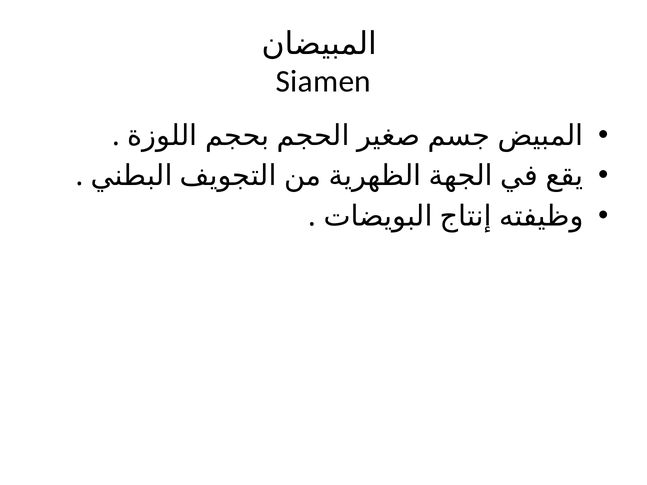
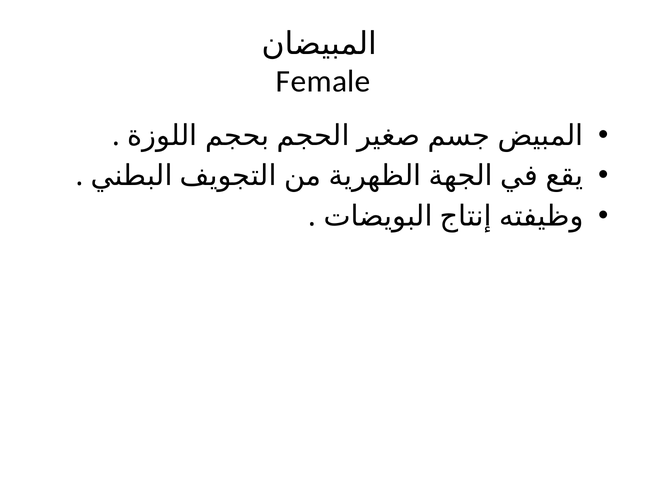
Siamen: Siamen -> Female
